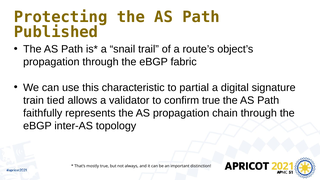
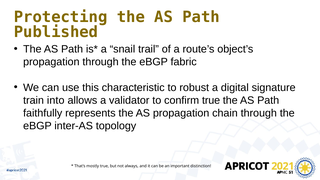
partial: partial -> robust
tied: tied -> into
